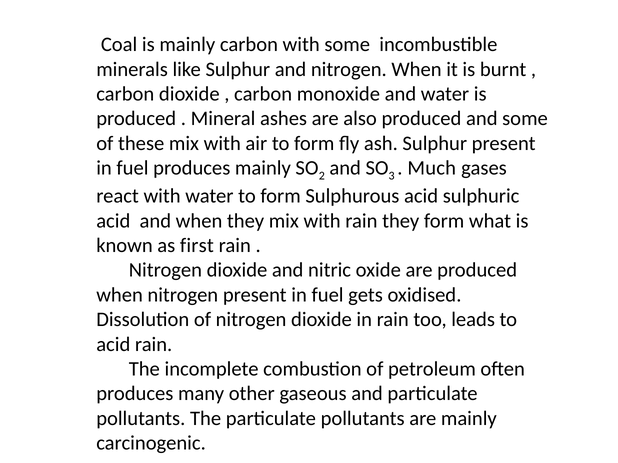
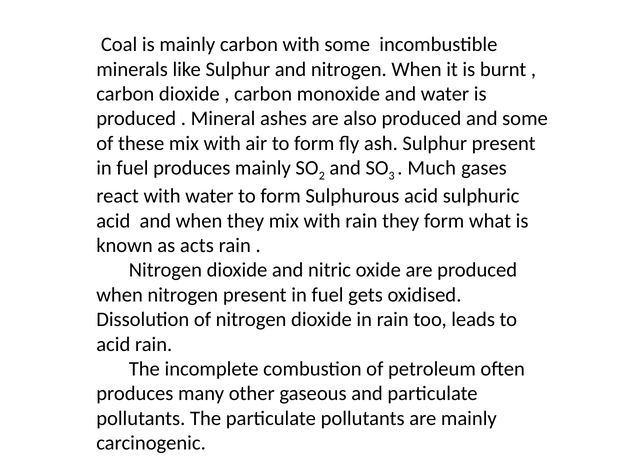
first: first -> acts
